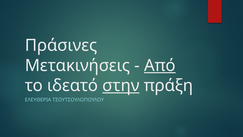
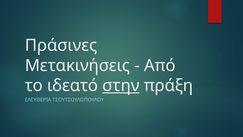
Από underline: present -> none
